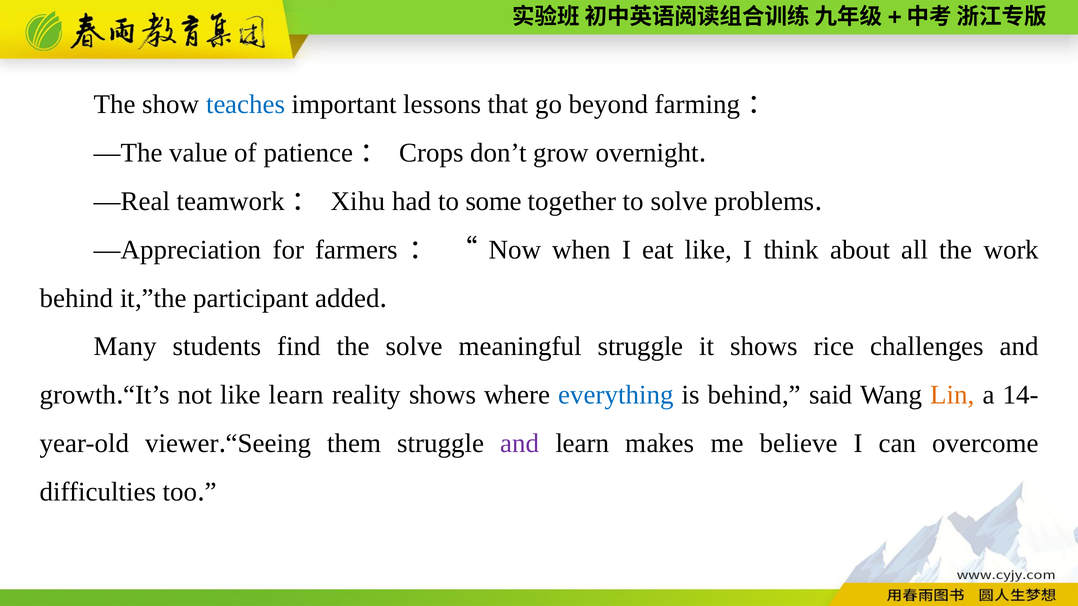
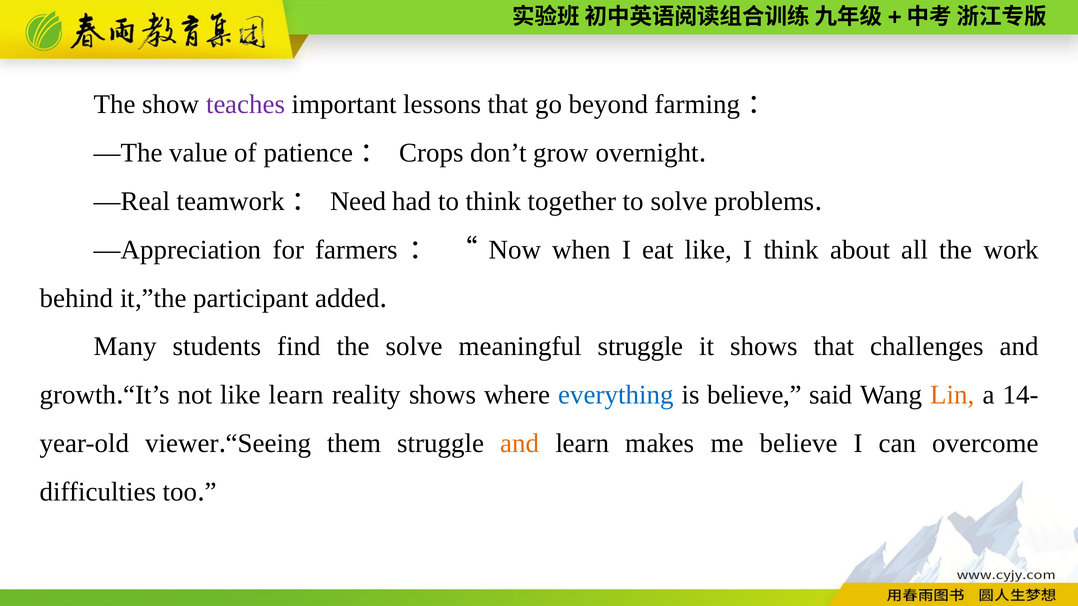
teaches colour: blue -> purple
Xihu: Xihu -> Need
to some: some -> think
shows rice: rice -> that
is behind: behind -> believe
and at (520, 444) colour: purple -> orange
